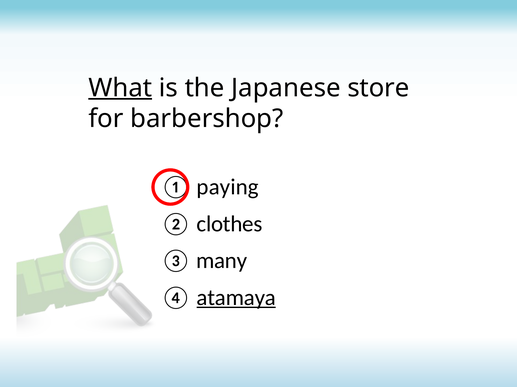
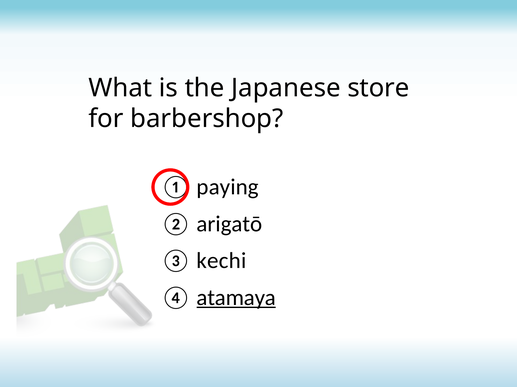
What underline: present -> none
clothes: clothes -> arigatō
many: many -> kechi
